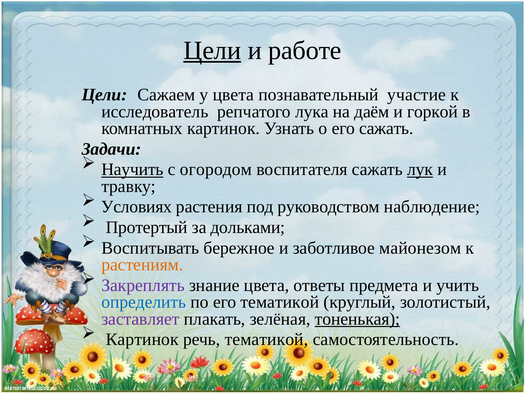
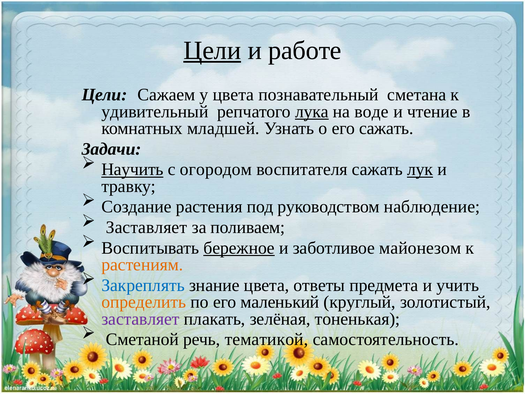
участие: участие -> сметана
исследователь: исследователь -> удивительный
лука underline: none -> present
даём: даём -> воде
горкой: горкой -> чтение
комнатных картинок: картинок -> младшей
Условиях: Условиях -> Создание
Протертый at (147, 227): Протертый -> Заставляет
дольками: дольками -> поливаем
бережное underline: none -> present
Закреплять colour: purple -> blue
определить colour: blue -> orange
его тематикой: тематикой -> маленький
тоненькая underline: present -> none
Картинок at (142, 339): Картинок -> Сметаной
